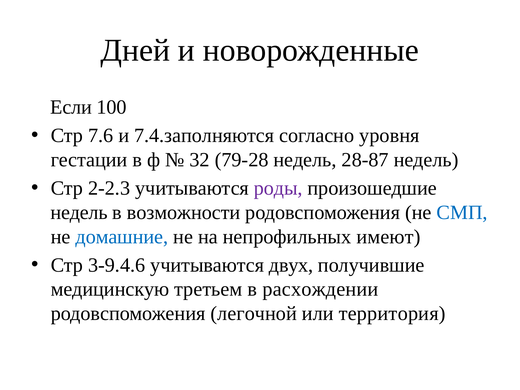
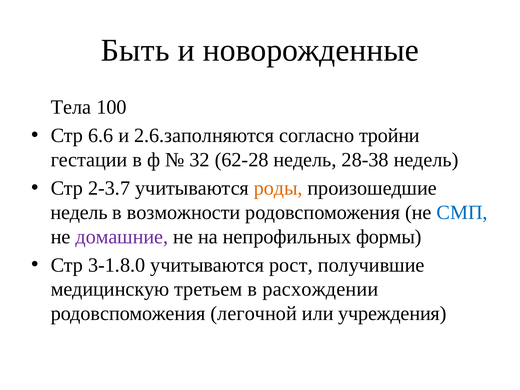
Дней: Дней -> Быть
Если: Если -> Тела
7.6: 7.6 -> 6.6
7.4.заполняются: 7.4.заполняются -> 2.6.заполняются
уровня: уровня -> тройни
79-28: 79-28 -> 62-28
28-87: 28-87 -> 28-38
2-2.3: 2-2.3 -> 2-3.7
роды colour: purple -> orange
домашние colour: blue -> purple
имеют: имеют -> формы
3-9.4.6: 3-9.4.6 -> 3-1.8.0
двух: двух -> рост
территория: территория -> учреждения
